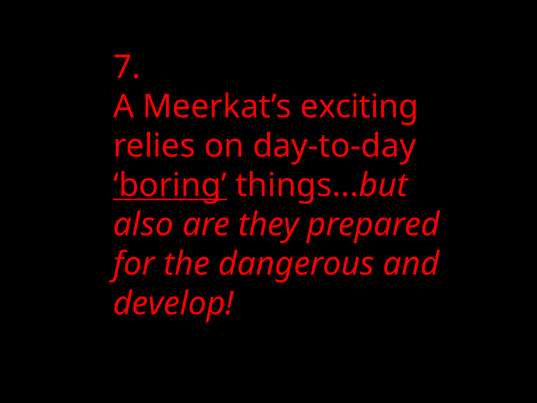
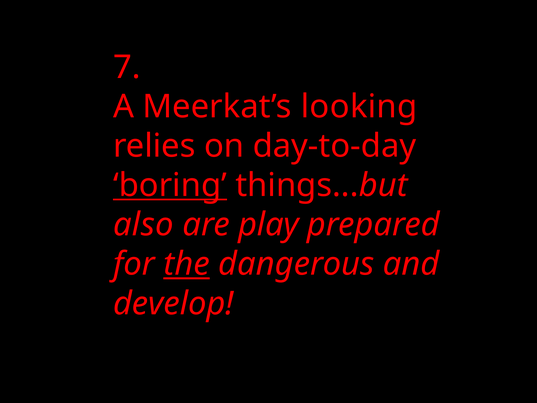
exciting: exciting -> looking
they: they -> play
the underline: none -> present
